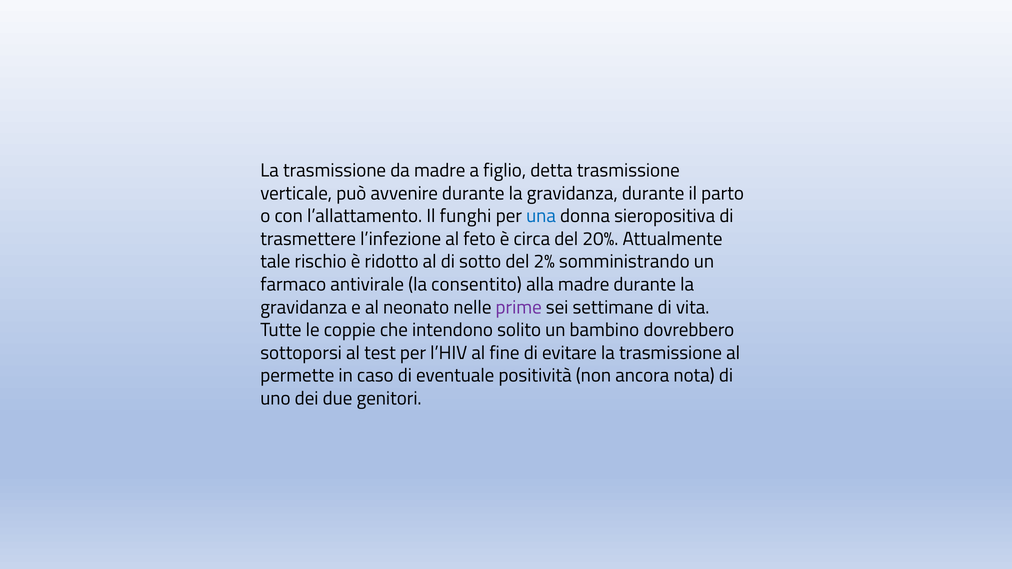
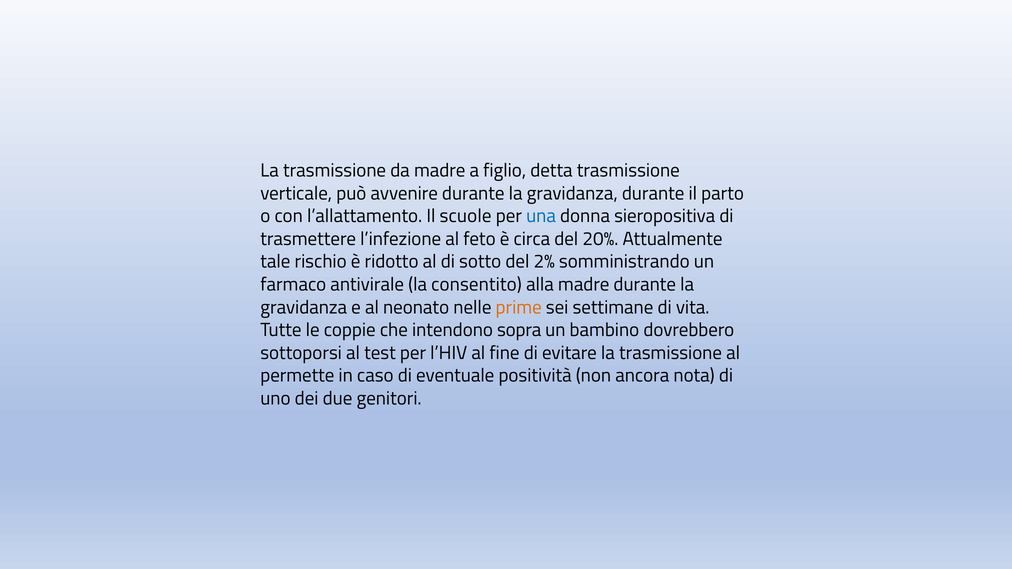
funghi: funghi -> scuole
prime colour: purple -> orange
solito: solito -> sopra
